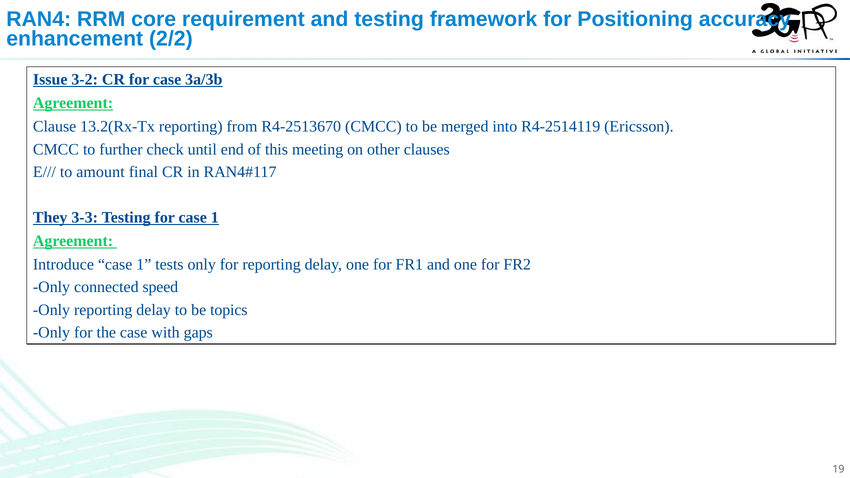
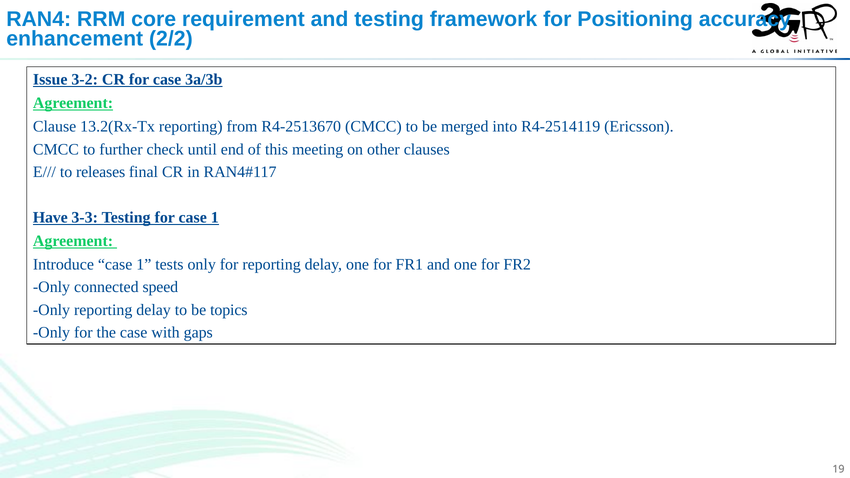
amount: amount -> releases
They: They -> Have
